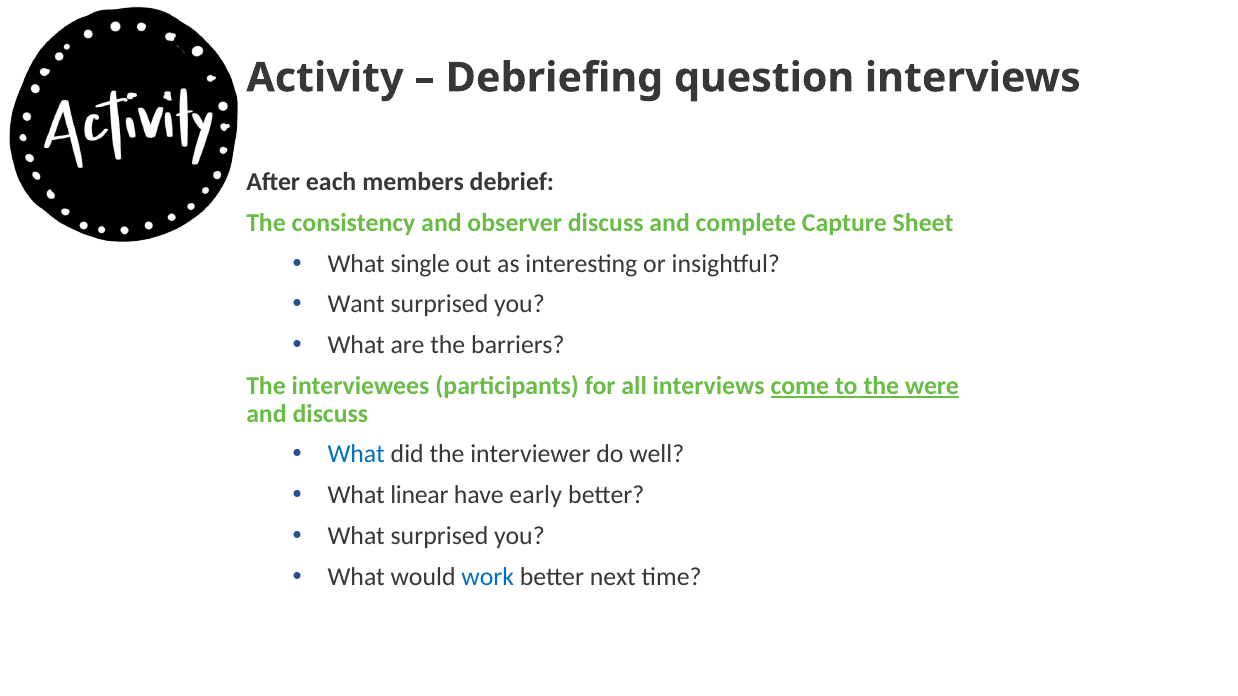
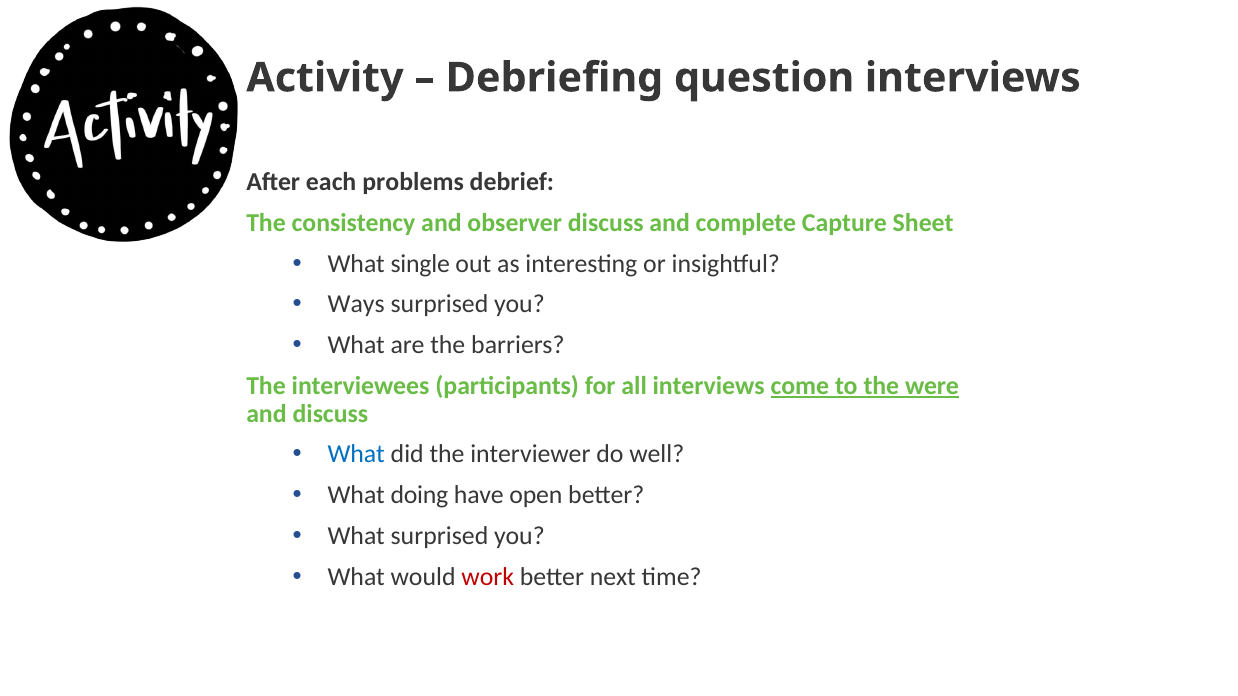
members: members -> problems
Want: Want -> Ways
linear: linear -> doing
early: early -> open
work colour: blue -> red
